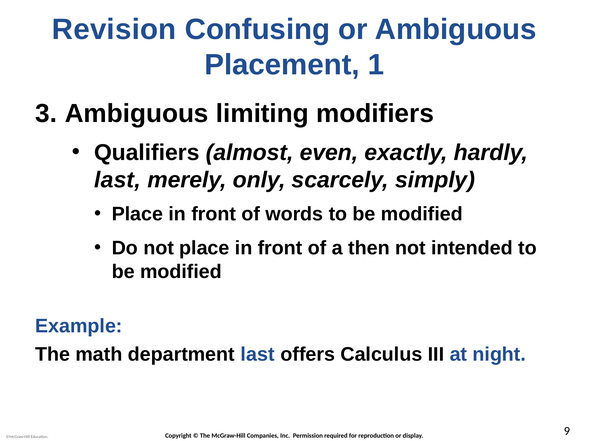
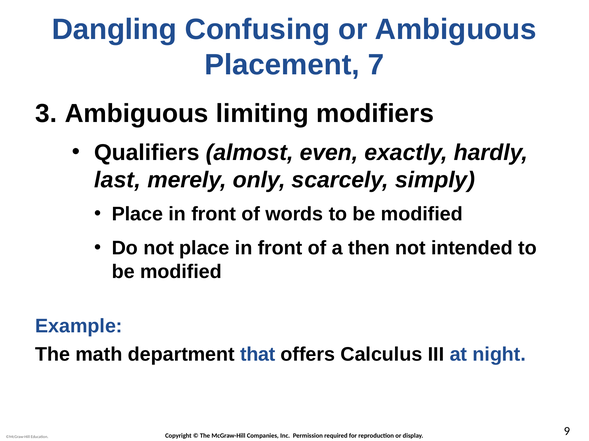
Revision: Revision -> Dangling
1: 1 -> 7
department last: last -> that
